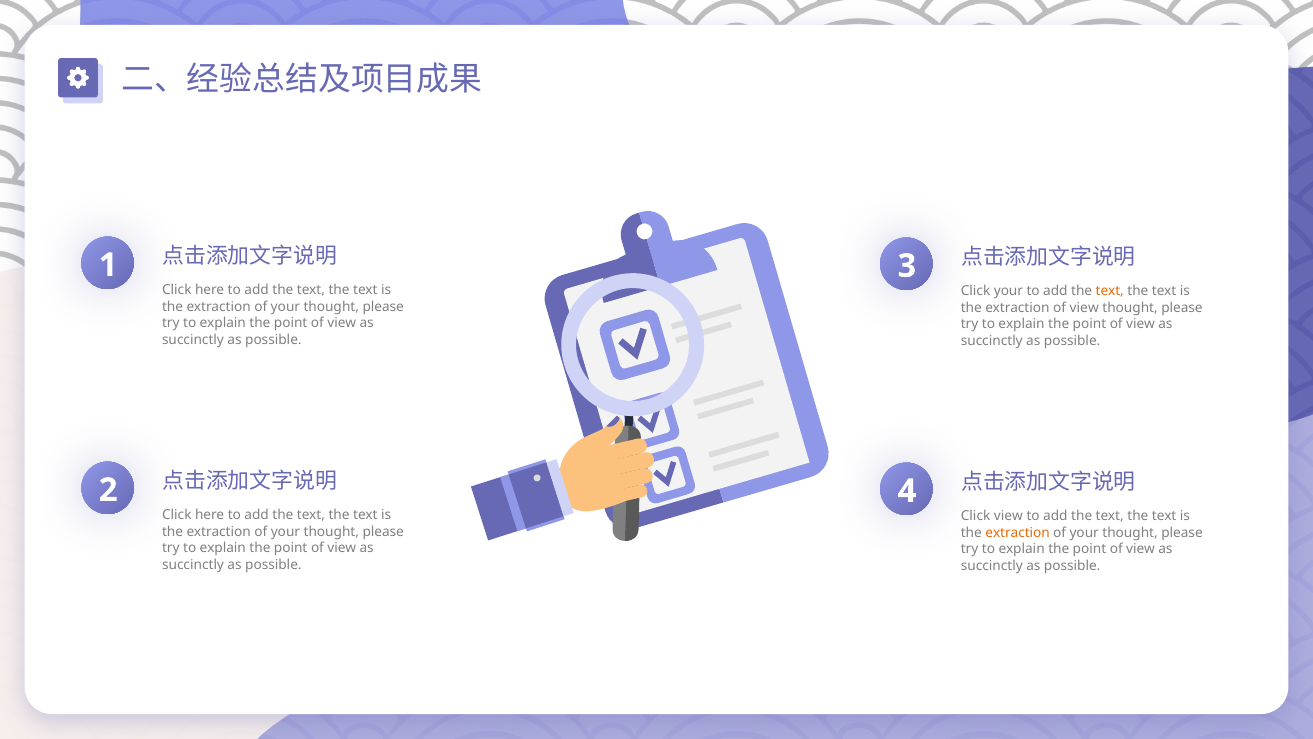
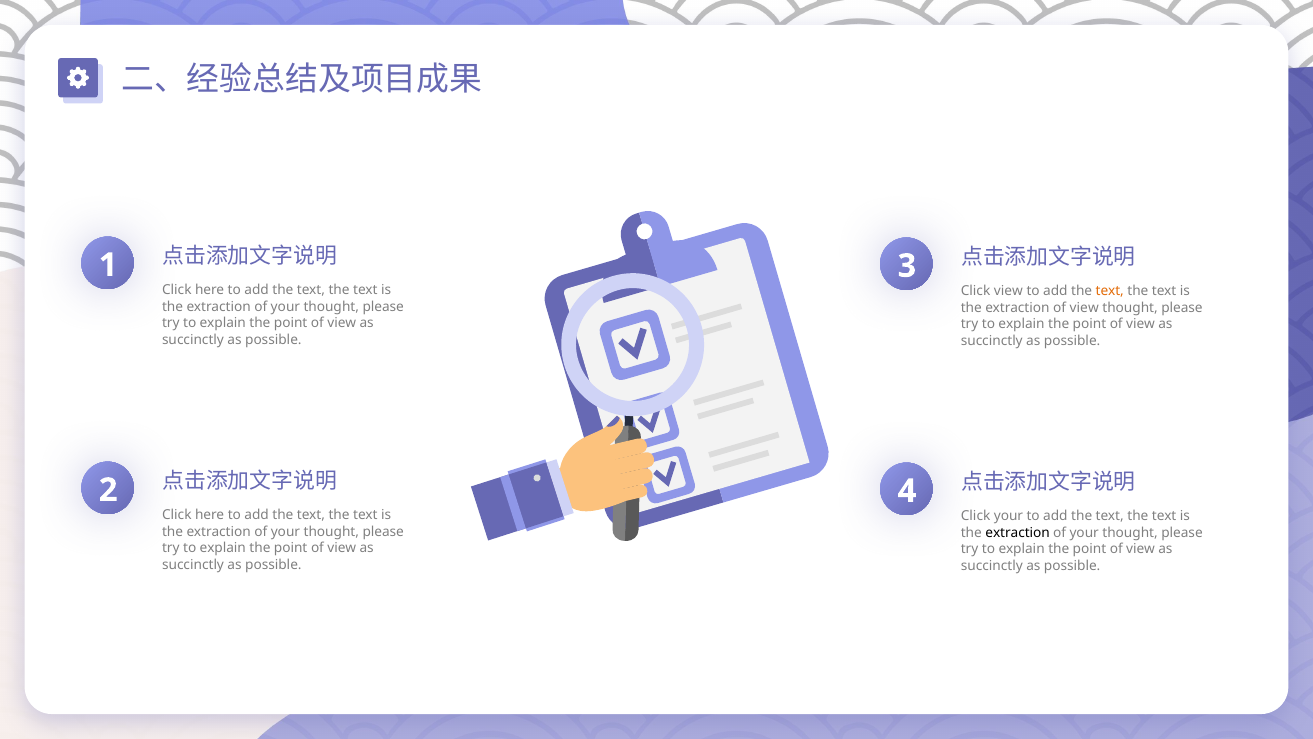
your at (1008, 291): your -> view
view at (1008, 516): view -> your
extraction at (1018, 532) colour: orange -> black
